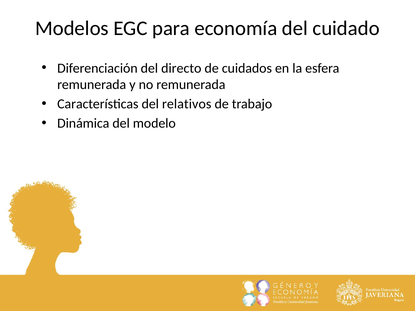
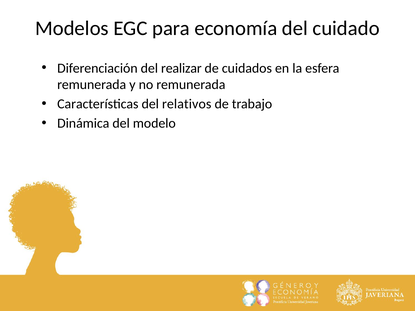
directo: directo -> realizar
